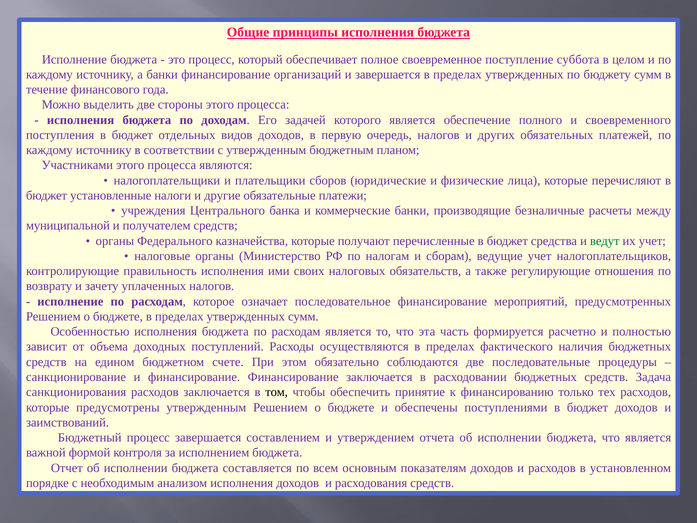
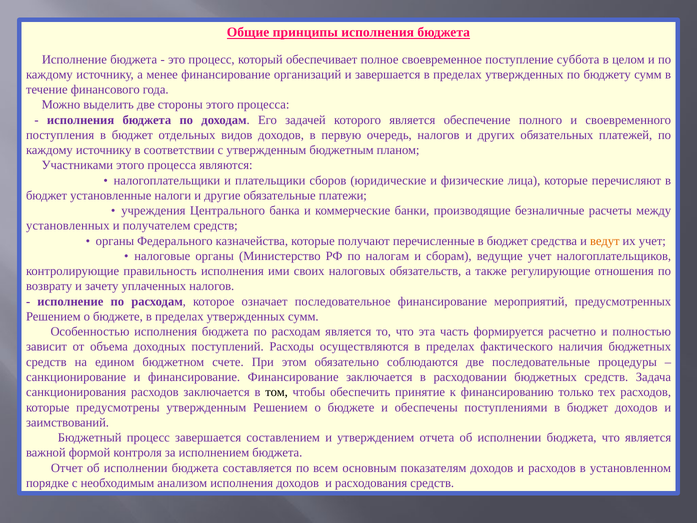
а банки: банки -> менее
муниципальной: муниципальной -> установленных
ведут colour: green -> orange
